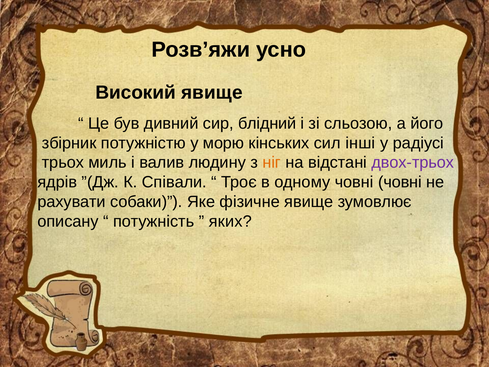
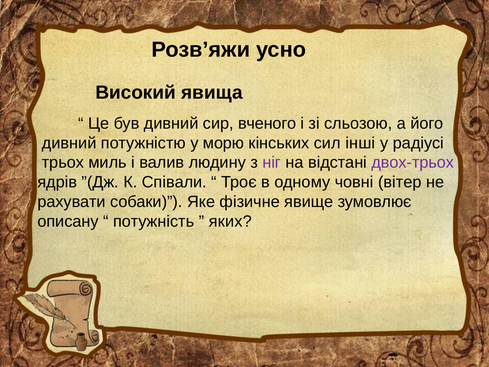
Високий явище: явище -> явища
блідний: блідний -> вченого
збірник at (69, 143): збірник -> дивний
ніг colour: orange -> purple
човні човні: човні -> вітер
